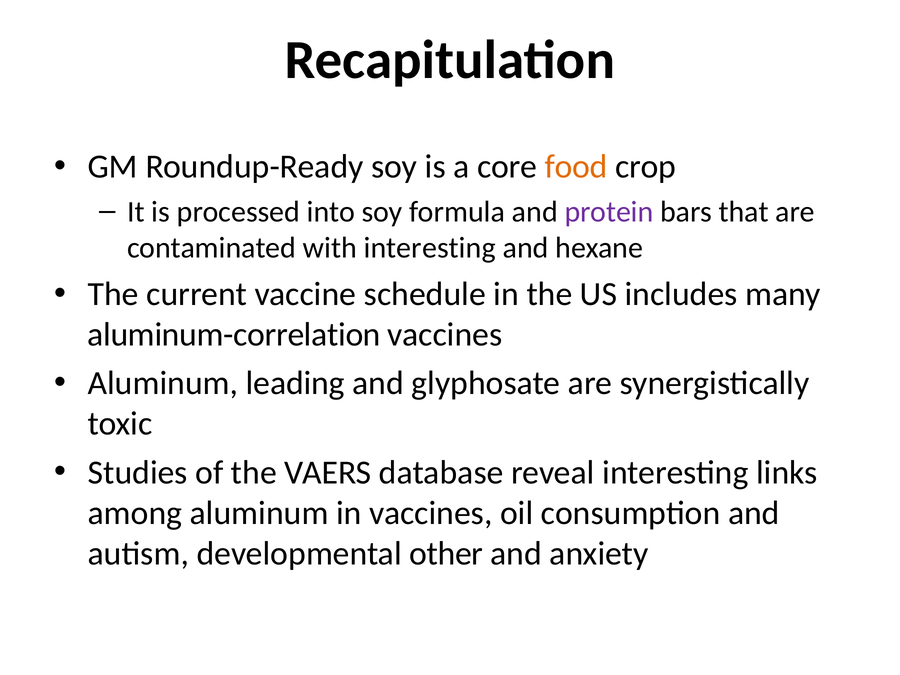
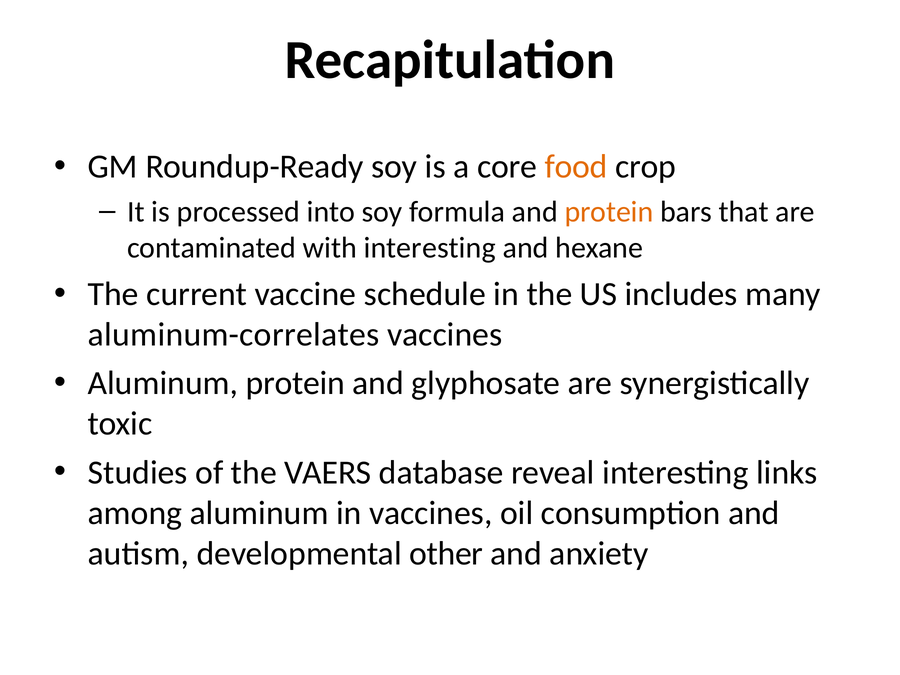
protein at (609, 212) colour: purple -> orange
aluminum-correlation: aluminum-correlation -> aluminum-correlates
Aluminum leading: leading -> protein
